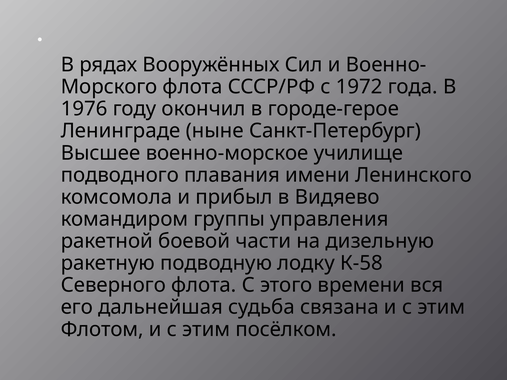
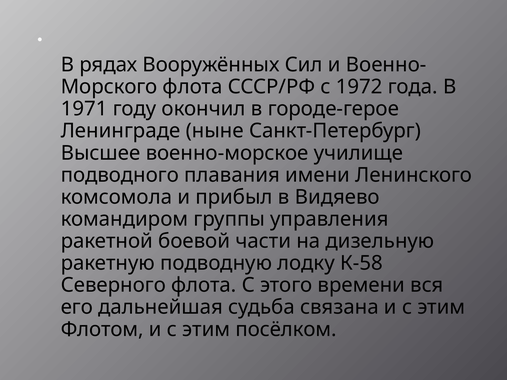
1976: 1976 -> 1971
